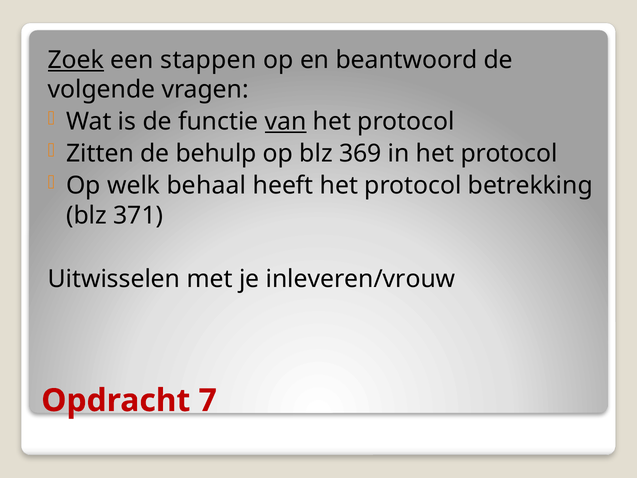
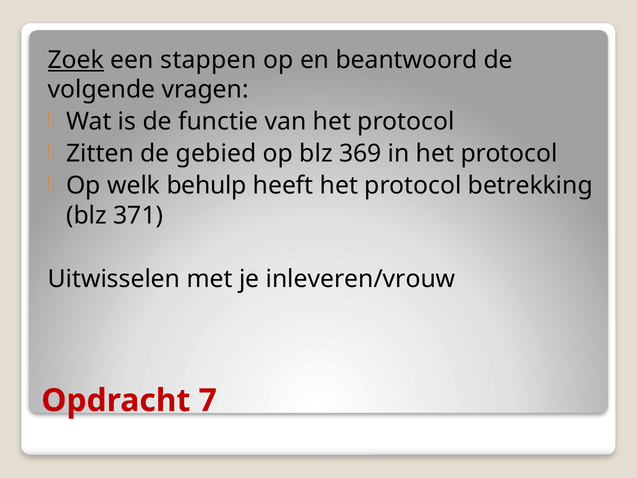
van underline: present -> none
behulp: behulp -> gebied
behaal: behaal -> behulp
